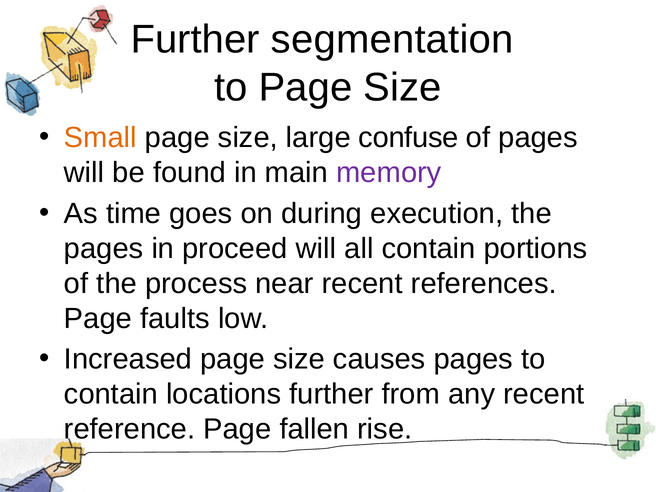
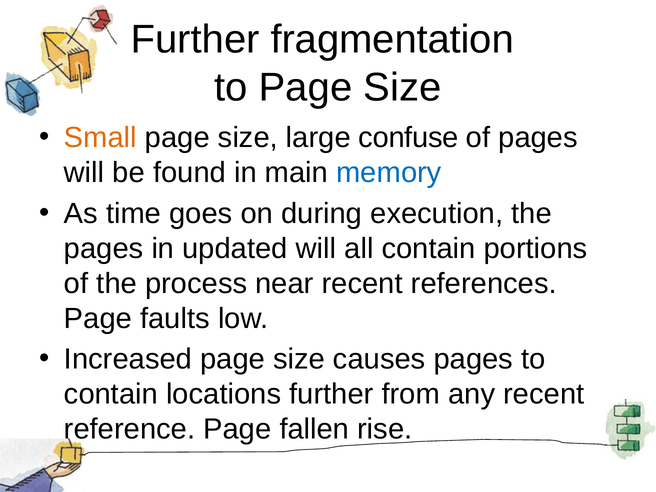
segmentation: segmentation -> fragmentation
memory colour: purple -> blue
proceed: proceed -> updated
